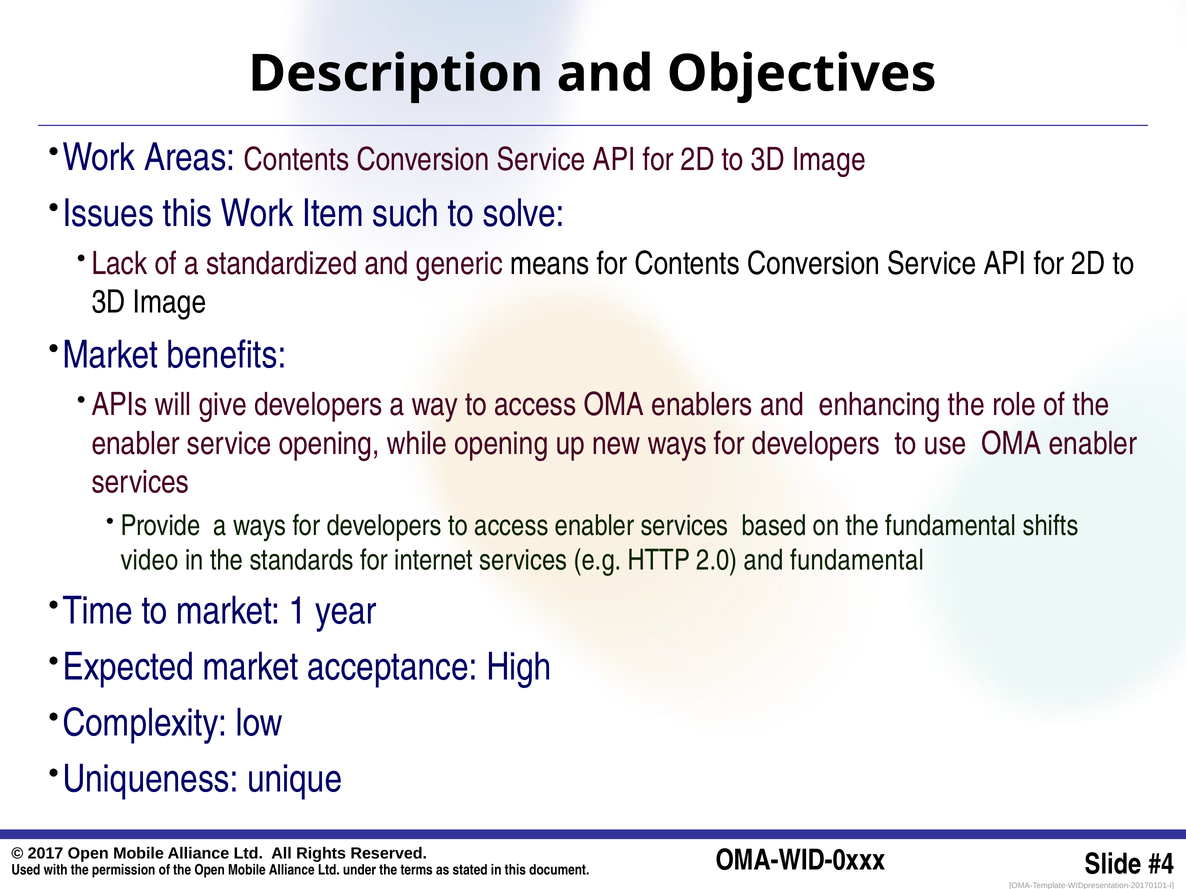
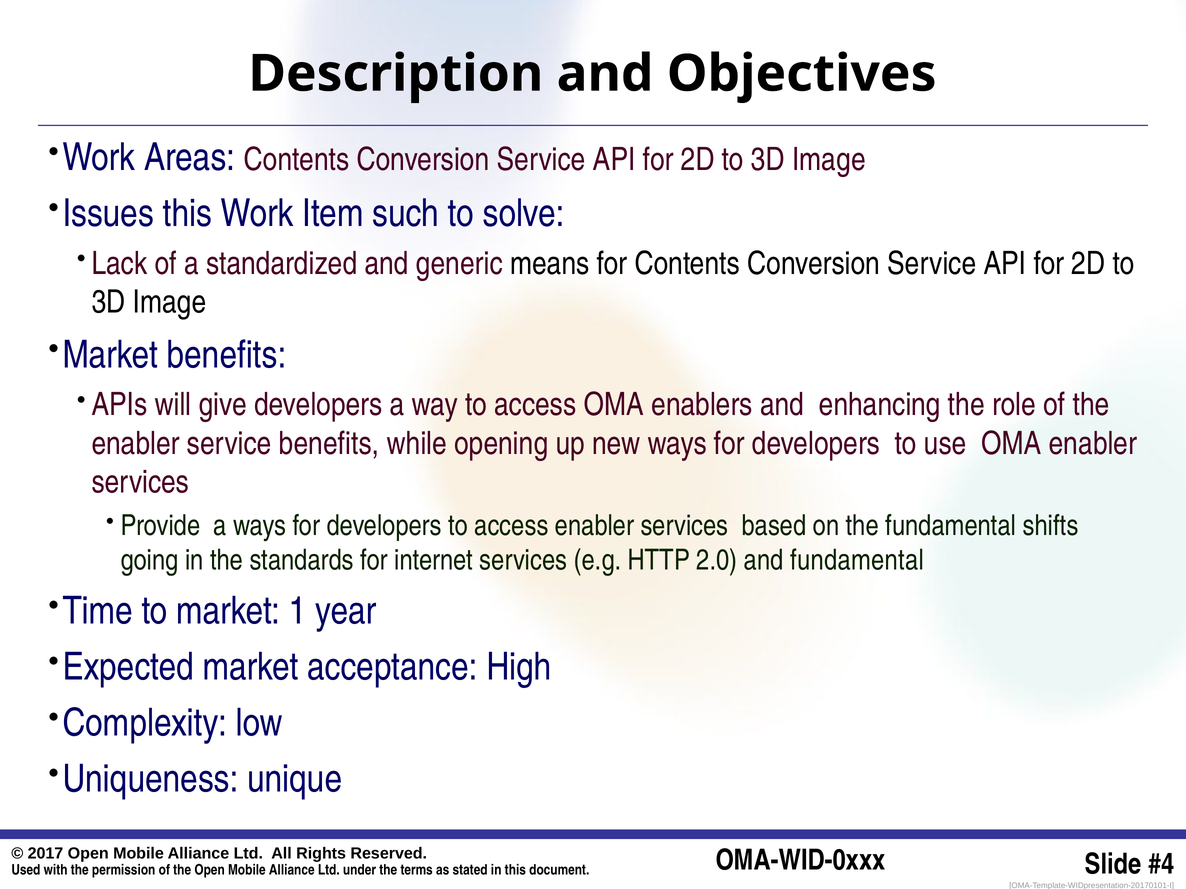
service opening: opening -> benefits
video: video -> going
